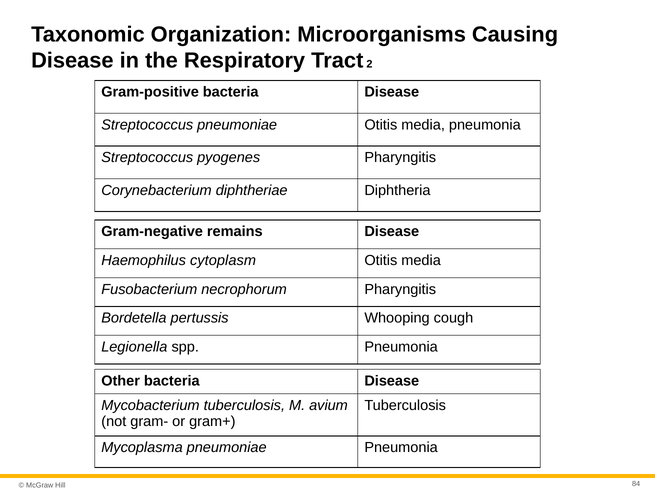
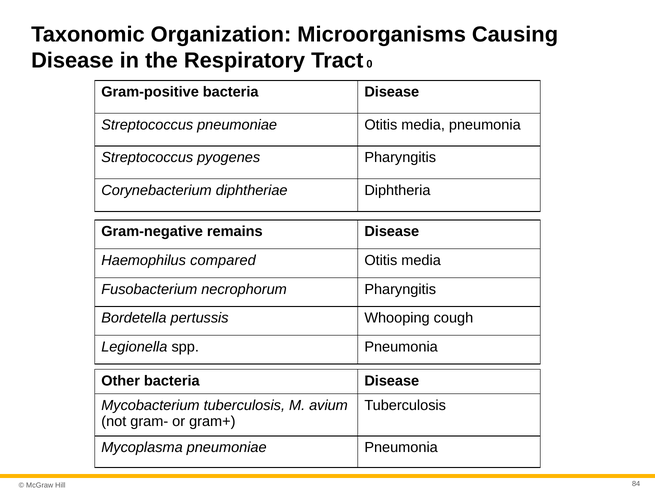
2: 2 -> 0
cytoplasm: cytoplasm -> compared
